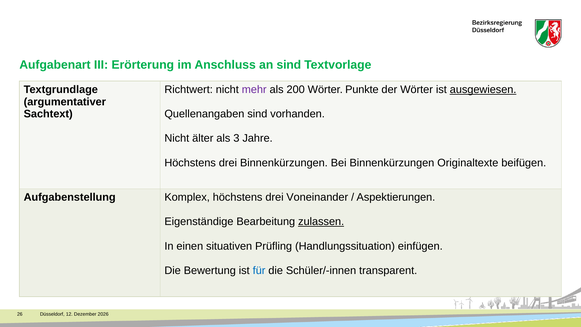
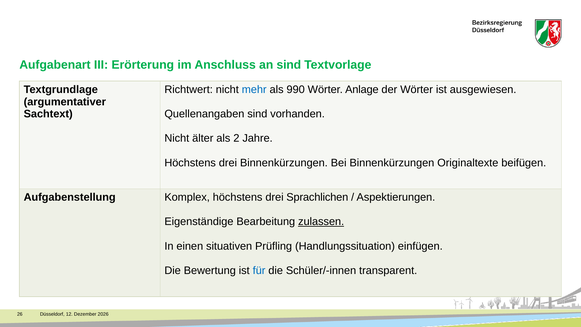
mehr colour: purple -> blue
200: 200 -> 990
Punkte: Punkte -> Anlage
ausgewiesen underline: present -> none
3: 3 -> 2
Voneinander: Voneinander -> Sprachlichen
